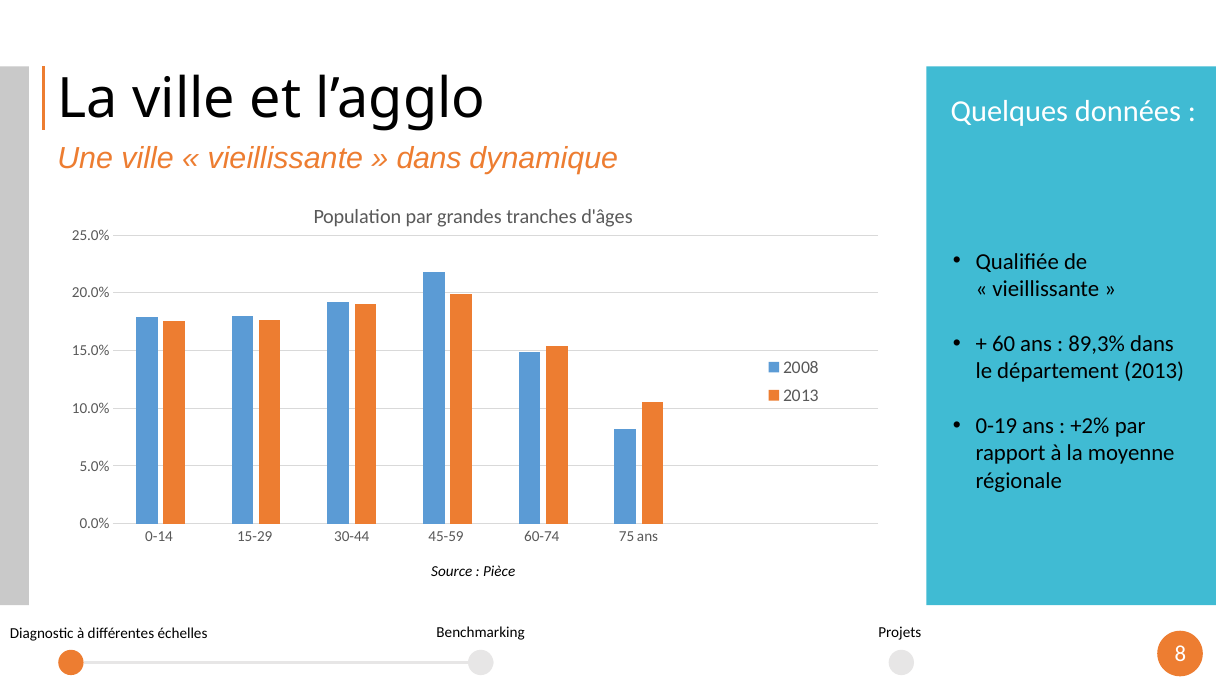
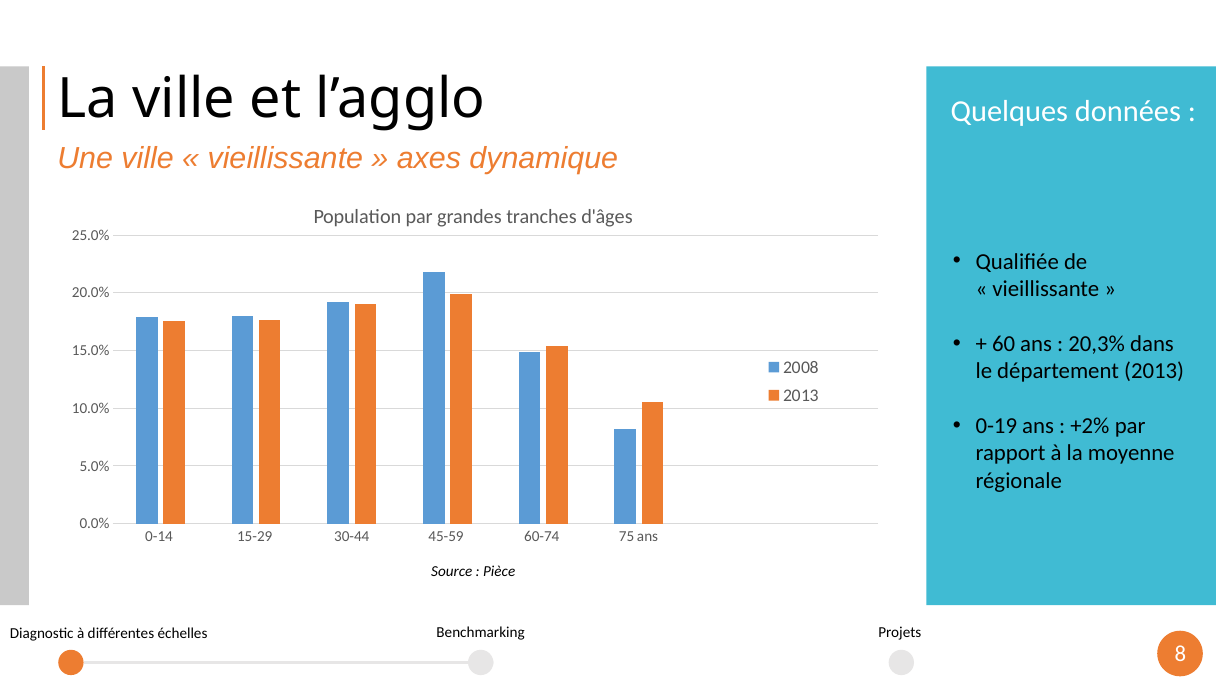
dans at (429, 159): dans -> axes
89,3%: 89,3% -> 20,3%
